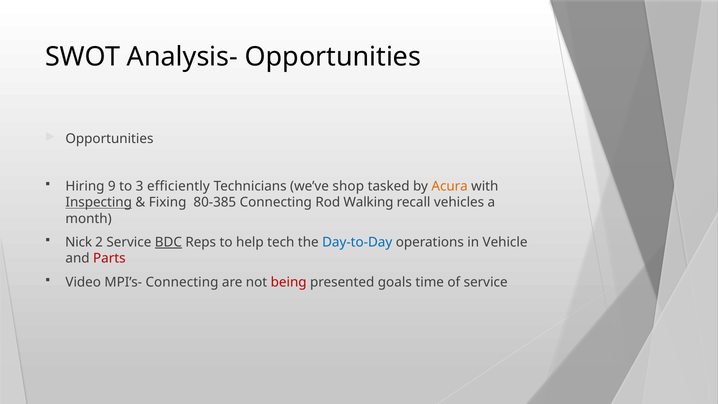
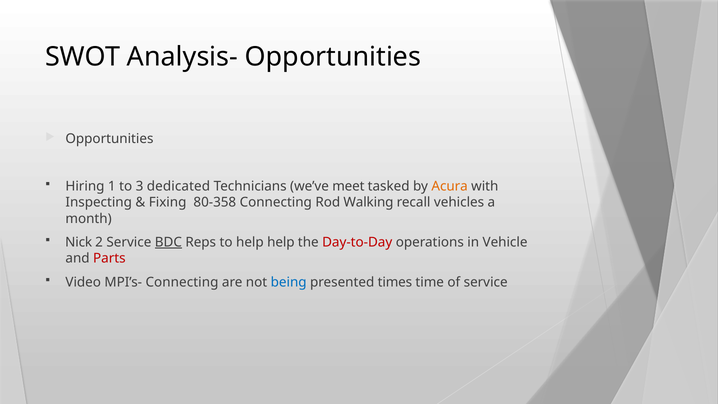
9: 9 -> 1
efficiently: efficiently -> dedicated
shop: shop -> meet
Inspecting underline: present -> none
80-385: 80-385 -> 80-358
help tech: tech -> help
Day-to-Day colour: blue -> red
being colour: red -> blue
goals: goals -> times
